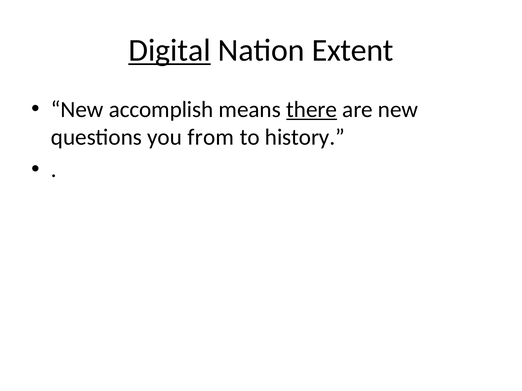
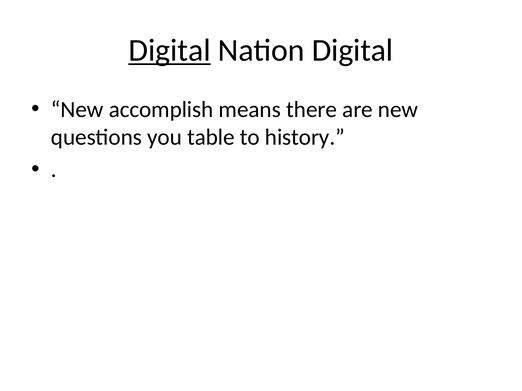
Nation Extent: Extent -> Digital
there underline: present -> none
from: from -> table
